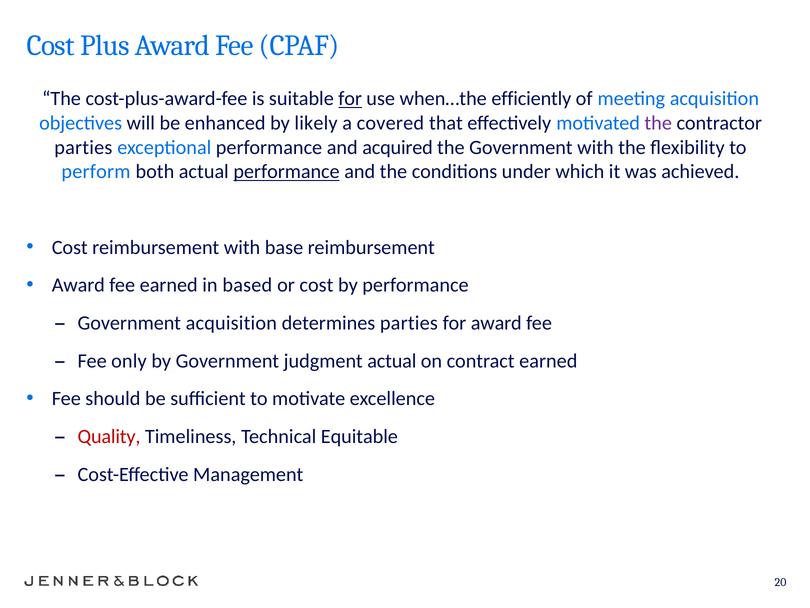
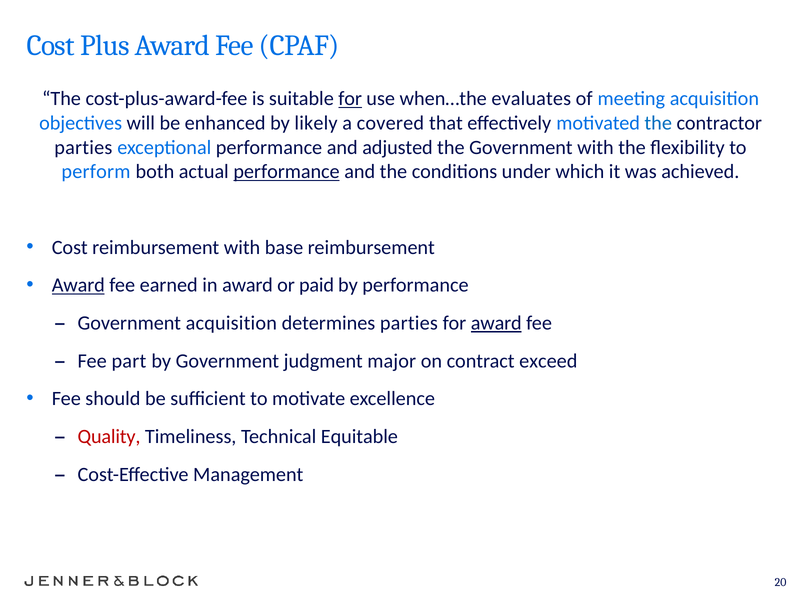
efficiently: efficiently -> evaluates
the at (658, 123) colour: purple -> blue
acquired: acquired -> adjusted
Award at (78, 285) underline: none -> present
in based: based -> award
or cost: cost -> paid
award at (496, 323) underline: none -> present
only: only -> part
judgment actual: actual -> major
contract earned: earned -> exceed
